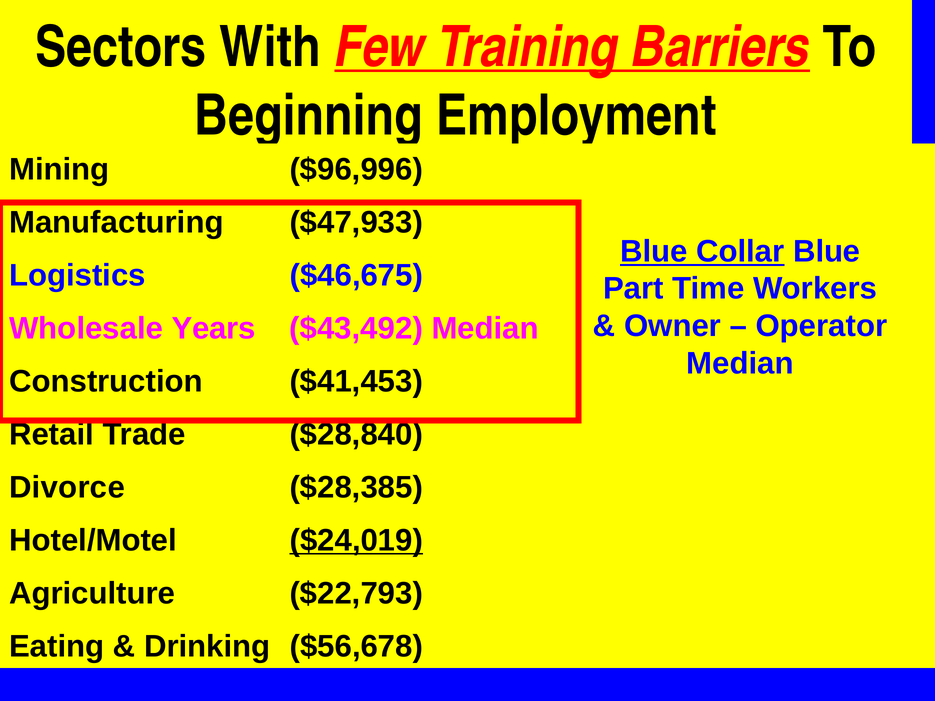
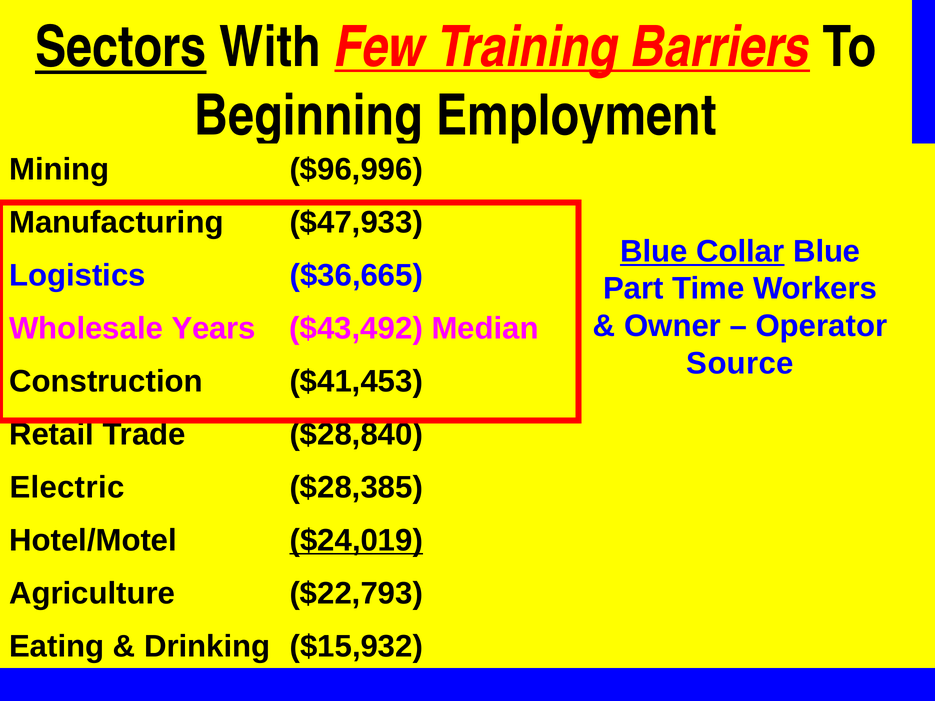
Sectors underline: none -> present
$46,675: $46,675 -> $36,665
Median at (740, 364): Median -> Source
Divorce: Divorce -> Electric
$56,678: $56,678 -> $15,932
